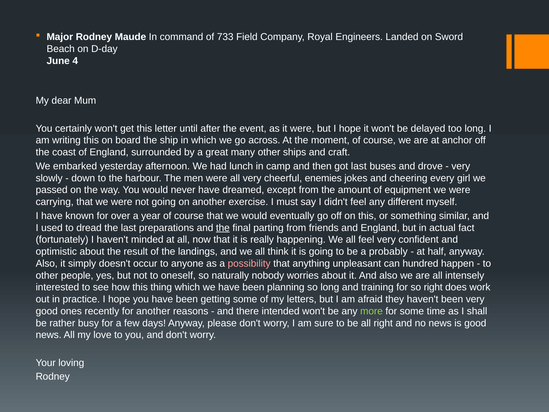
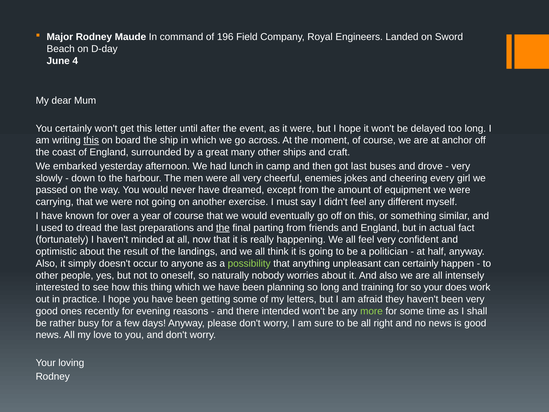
733: 733 -> 196
this at (91, 140) underline: none -> present
probably: probably -> politician
possibility colour: pink -> light green
can hundred: hundred -> certainly
so right: right -> your
for another: another -> evening
